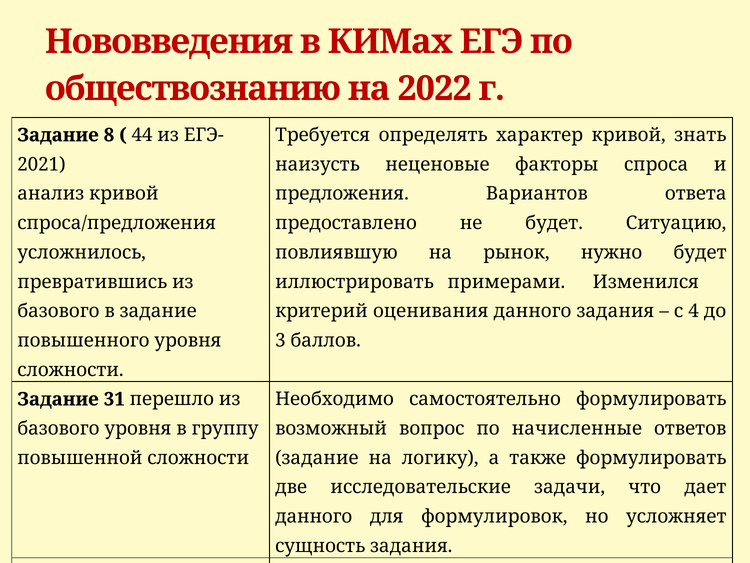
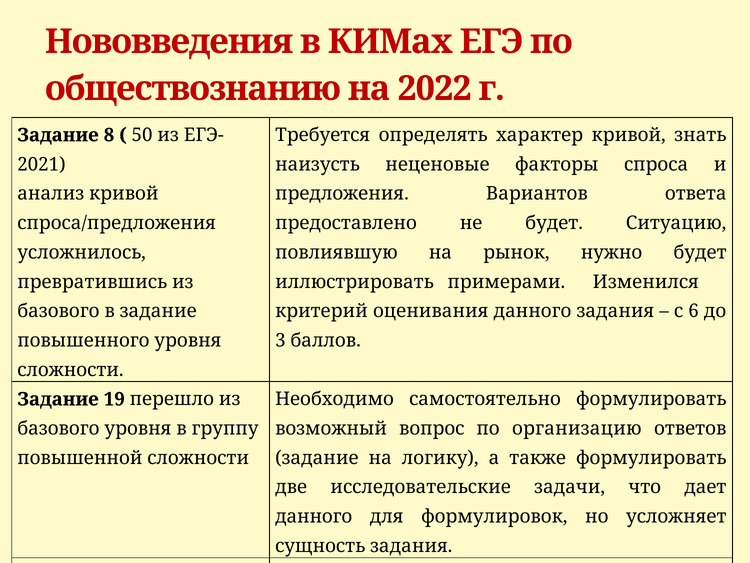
44: 44 -> 50
4: 4 -> 6
31: 31 -> 19
начисленные: начисленные -> организацию
